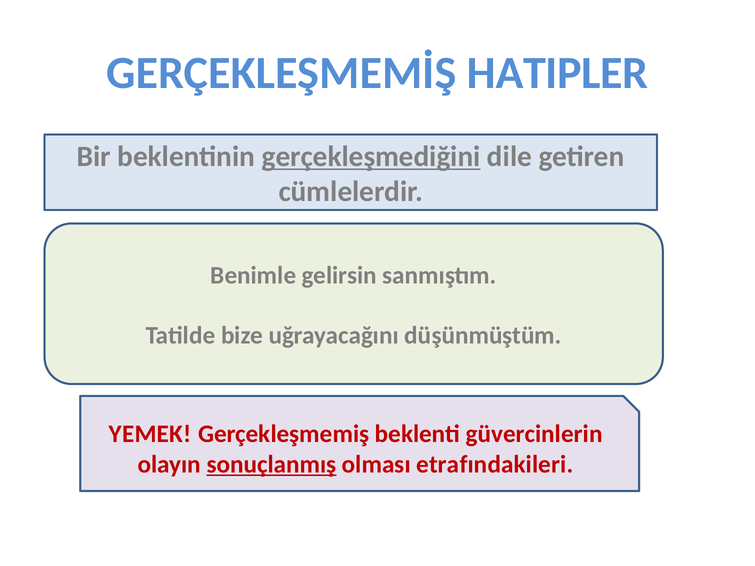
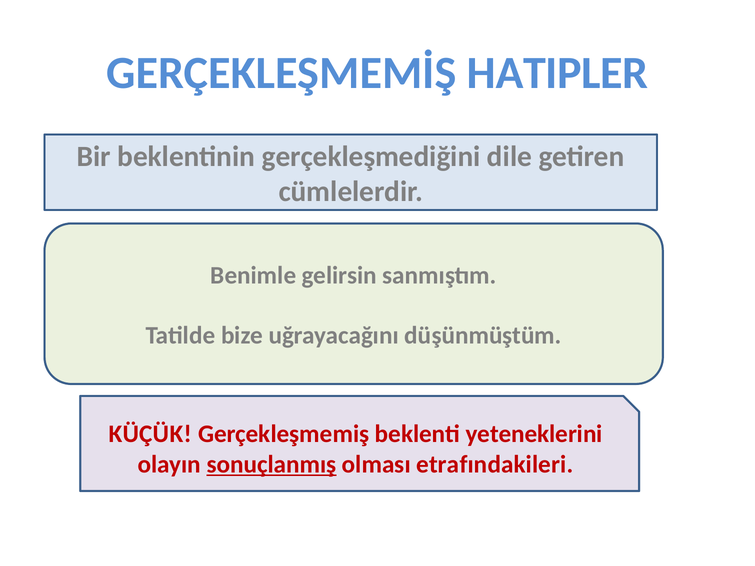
gerçekleşmediğini underline: present -> none
YEMEK: YEMEK -> KÜÇÜK
güvercinlerin: güvercinlerin -> yeteneklerini
